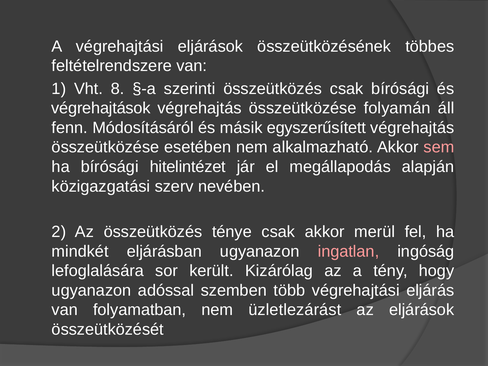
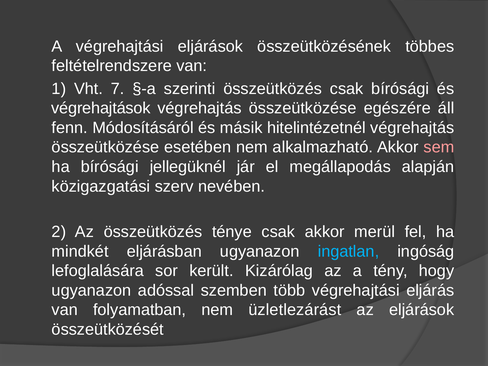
8: 8 -> 7
folyamán: folyamán -> egészére
egyszerűsített: egyszerűsített -> hitelintézetnél
hitelintézet: hitelintézet -> jellegüknél
ingatlan colour: pink -> light blue
